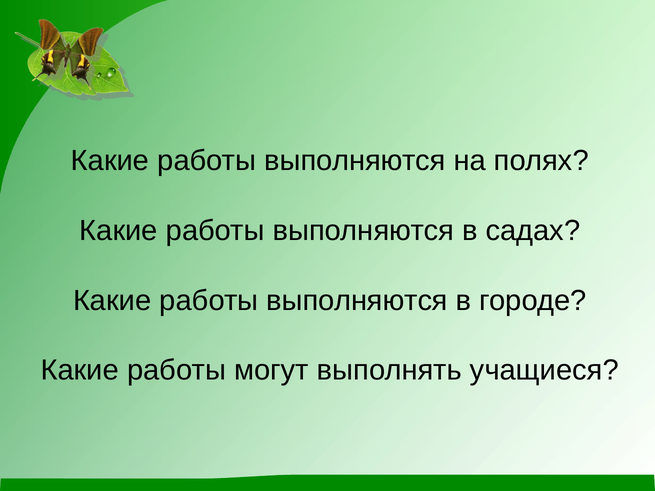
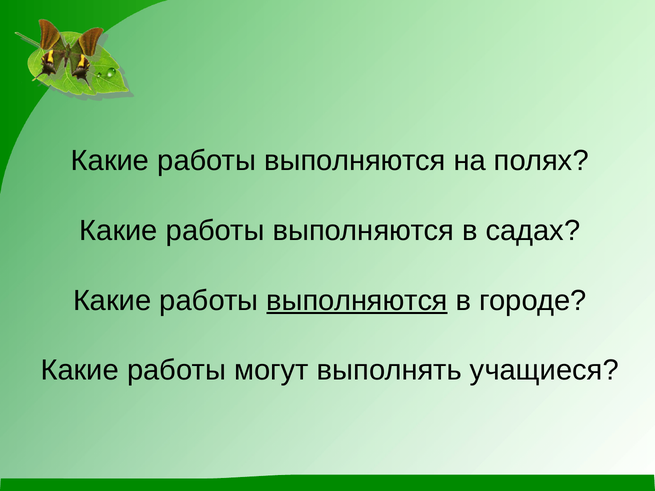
выполняются at (357, 301) underline: none -> present
